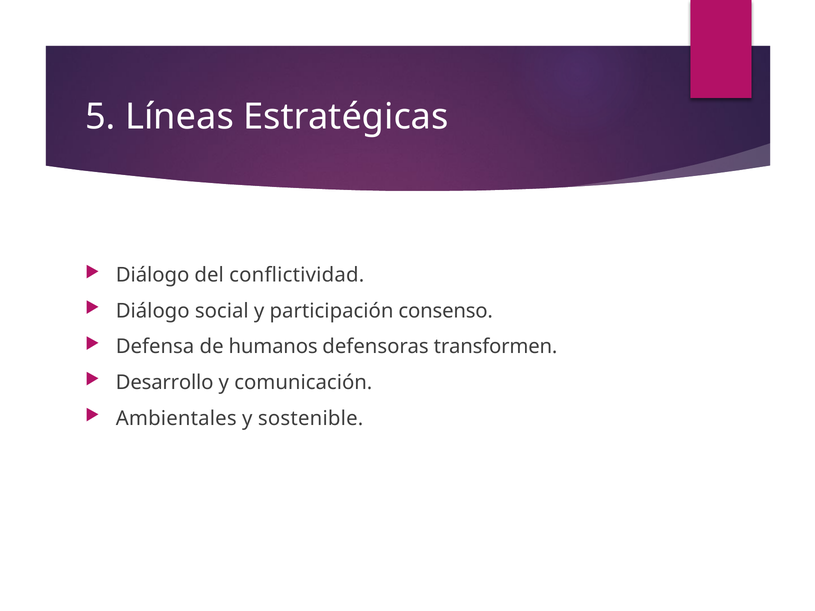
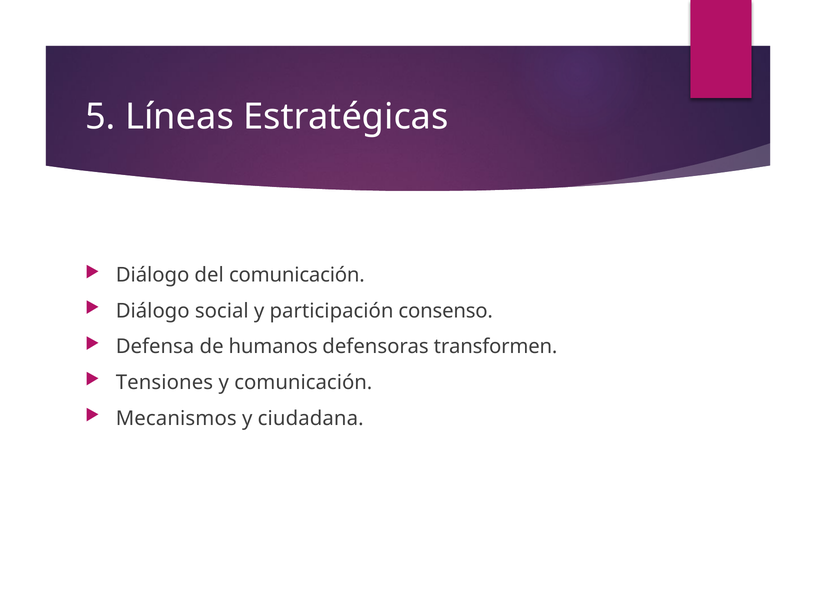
del conflictividad: conflictividad -> comunicación
Desarrollo: Desarrollo -> Tensiones
Ambientales: Ambientales -> Mecanismos
sostenible: sostenible -> ciudadana
